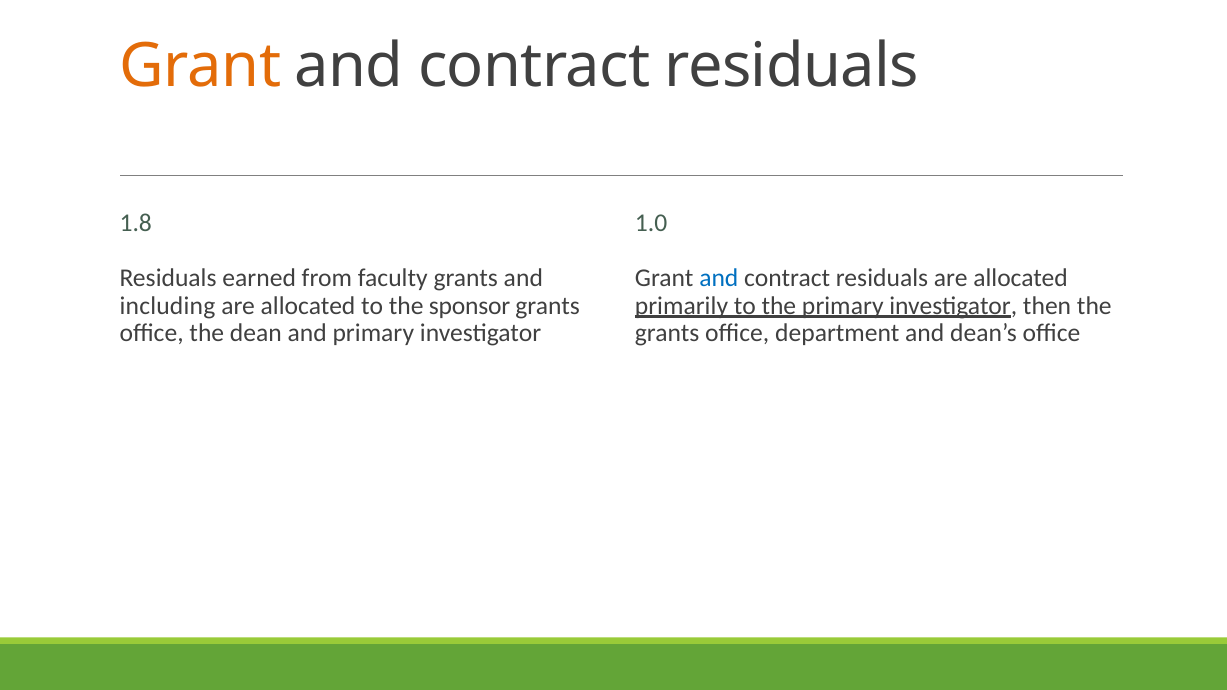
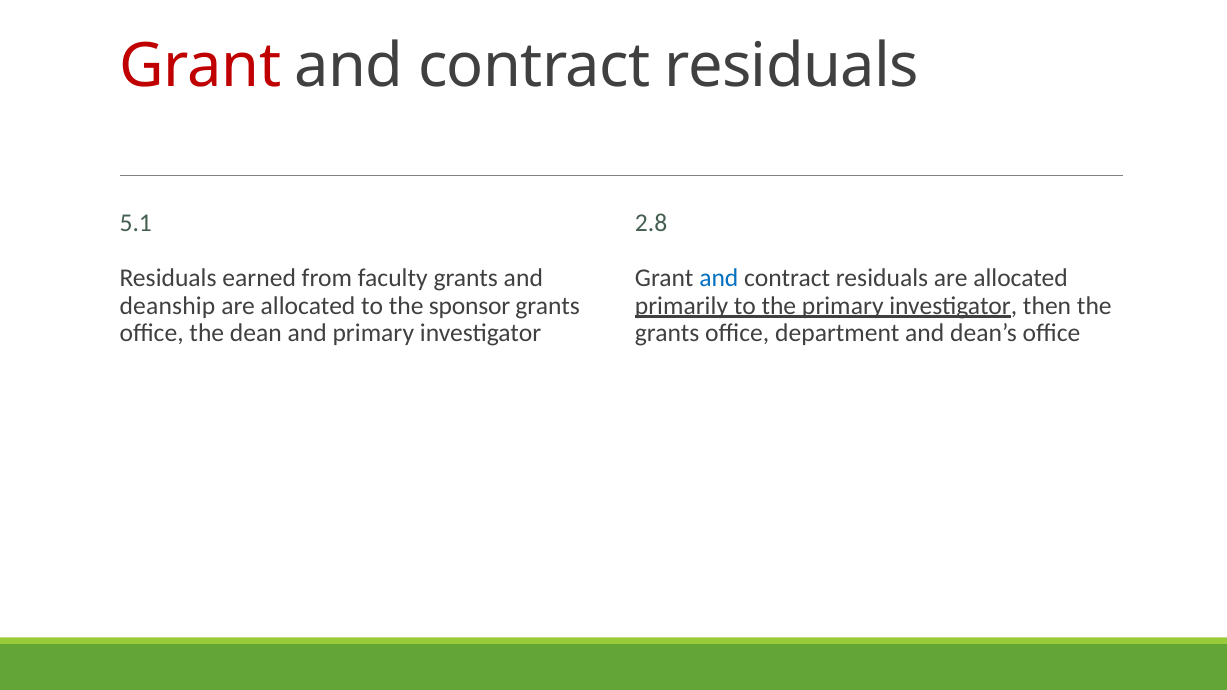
Grant at (200, 66) colour: orange -> red
1.8: 1.8 -> 5.1
1.0: 1.0 -> 2.8
including: including -> deanship
